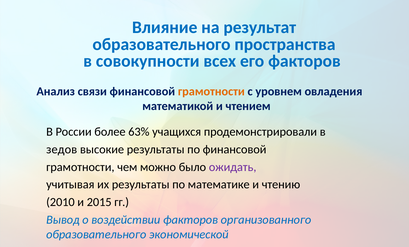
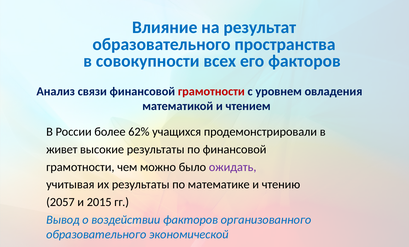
грамотности at (211, 91) colour: orange -> red
63%: 63% -> 62%
зедов: зедов -> живет
2010: 2010 -> 2057
